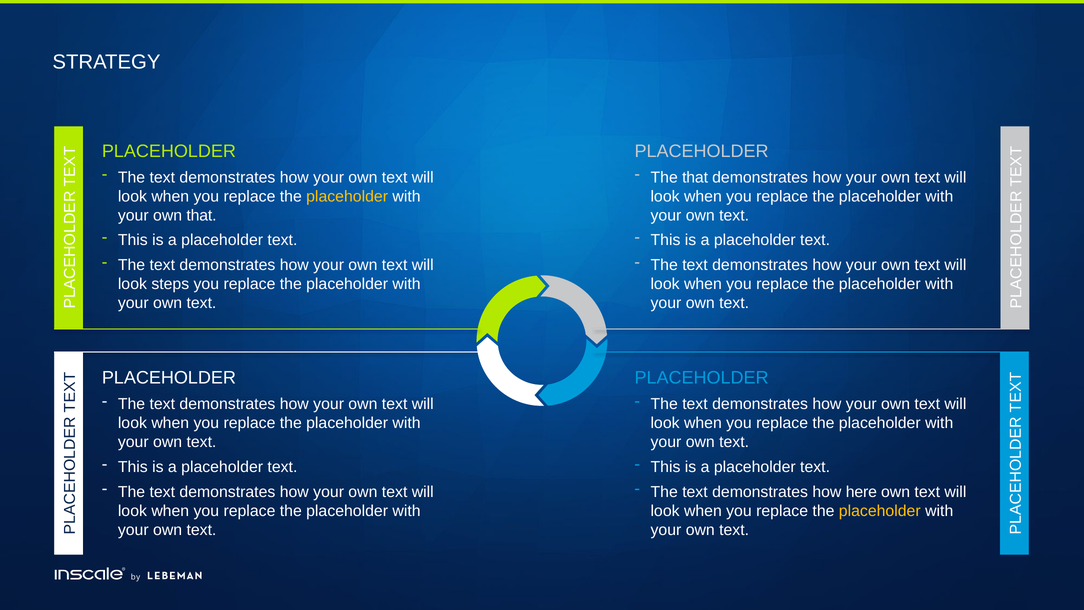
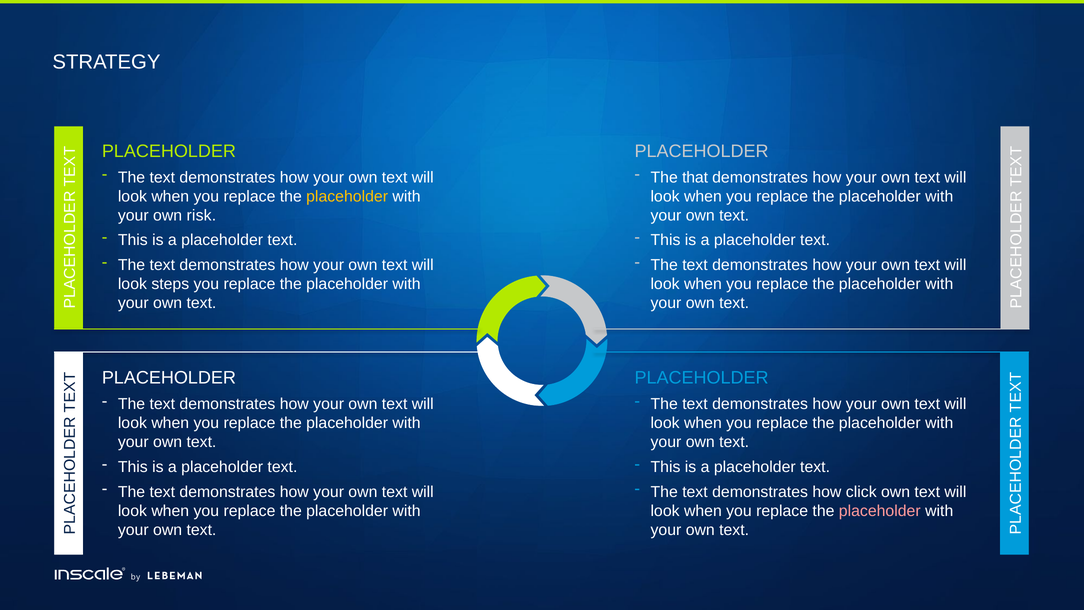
own that: that -> risk
here: here -> click
placeholder at (880, 511) colour: yellow -> pink
